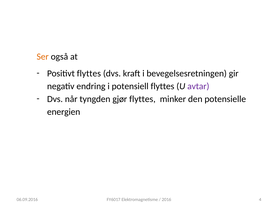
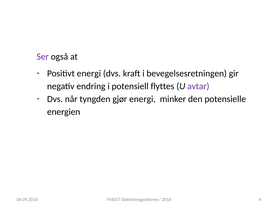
Ser colour: orange -> purple
Positivt flyttes: flyttes -> energi
gjør flyttes: flyttes -> energi
